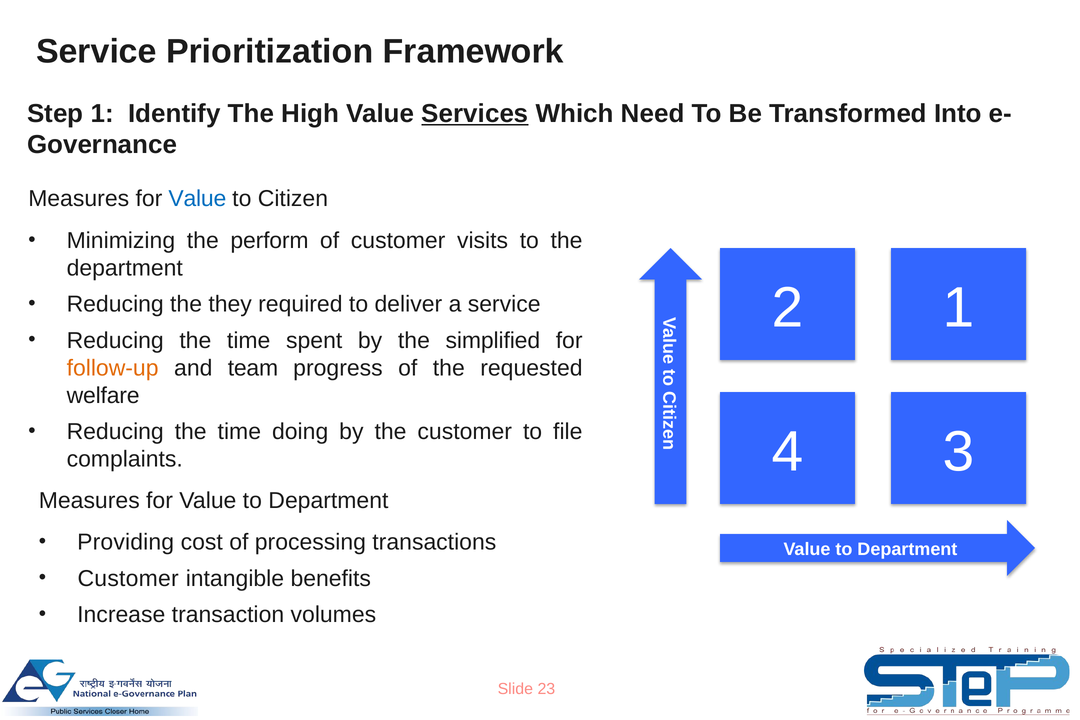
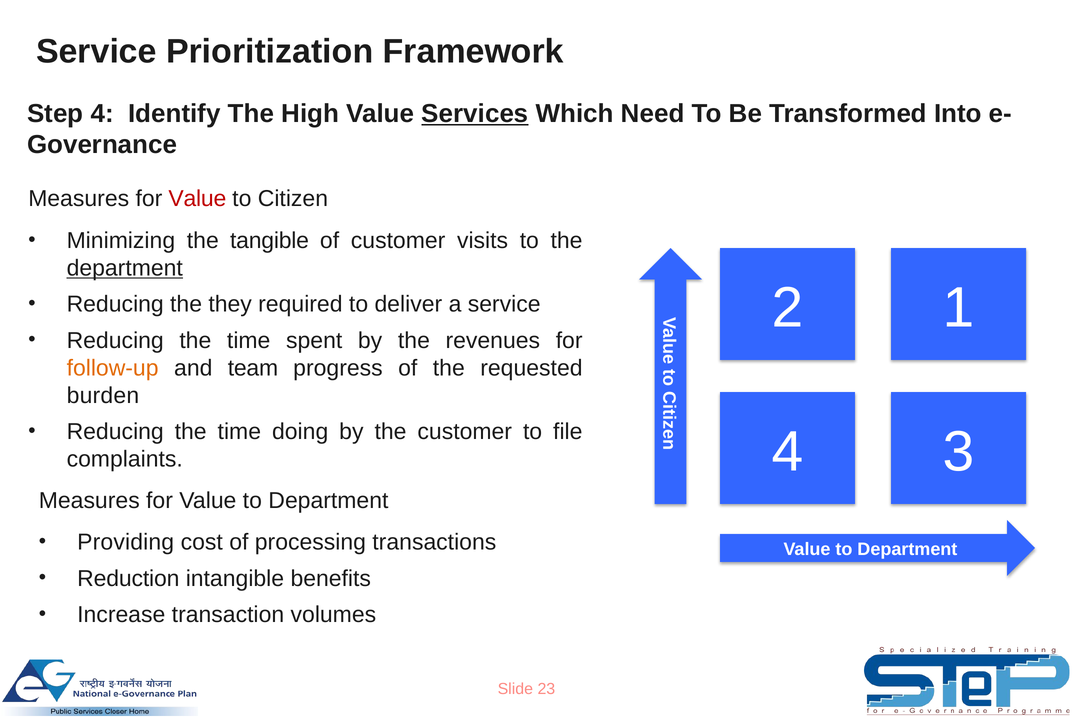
Step 1: 1 -> 4
Value at (197, 199) colour: blue -> red
perform: perform -> tangible
department at (125, 268) underline: none -> present
simplified: simplified -> revenues
welfare: welfare -> burden
Customer at (128, 579): Customer -> Reduction
